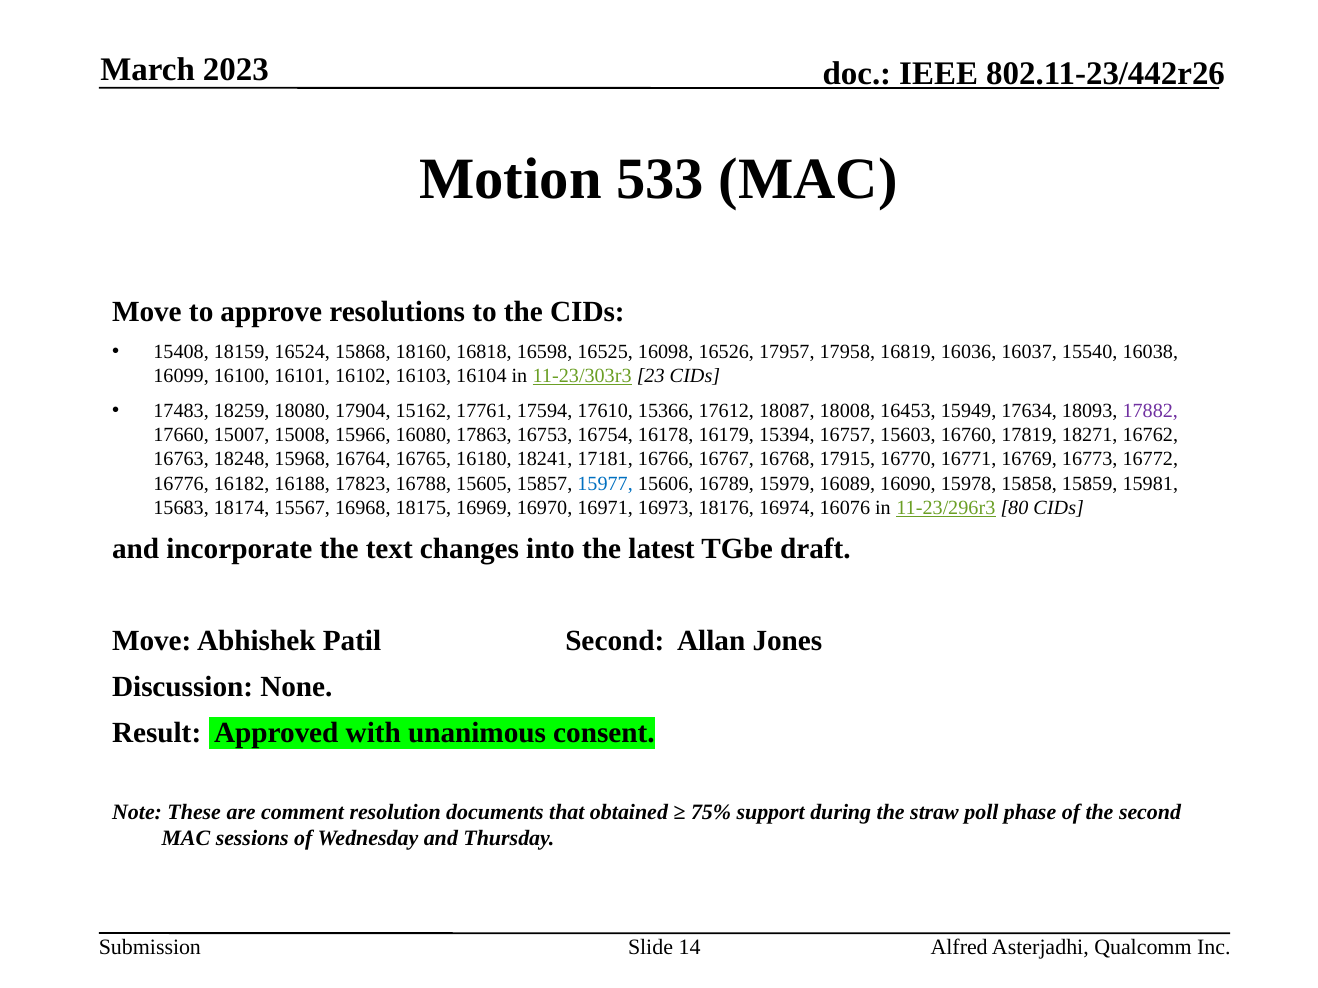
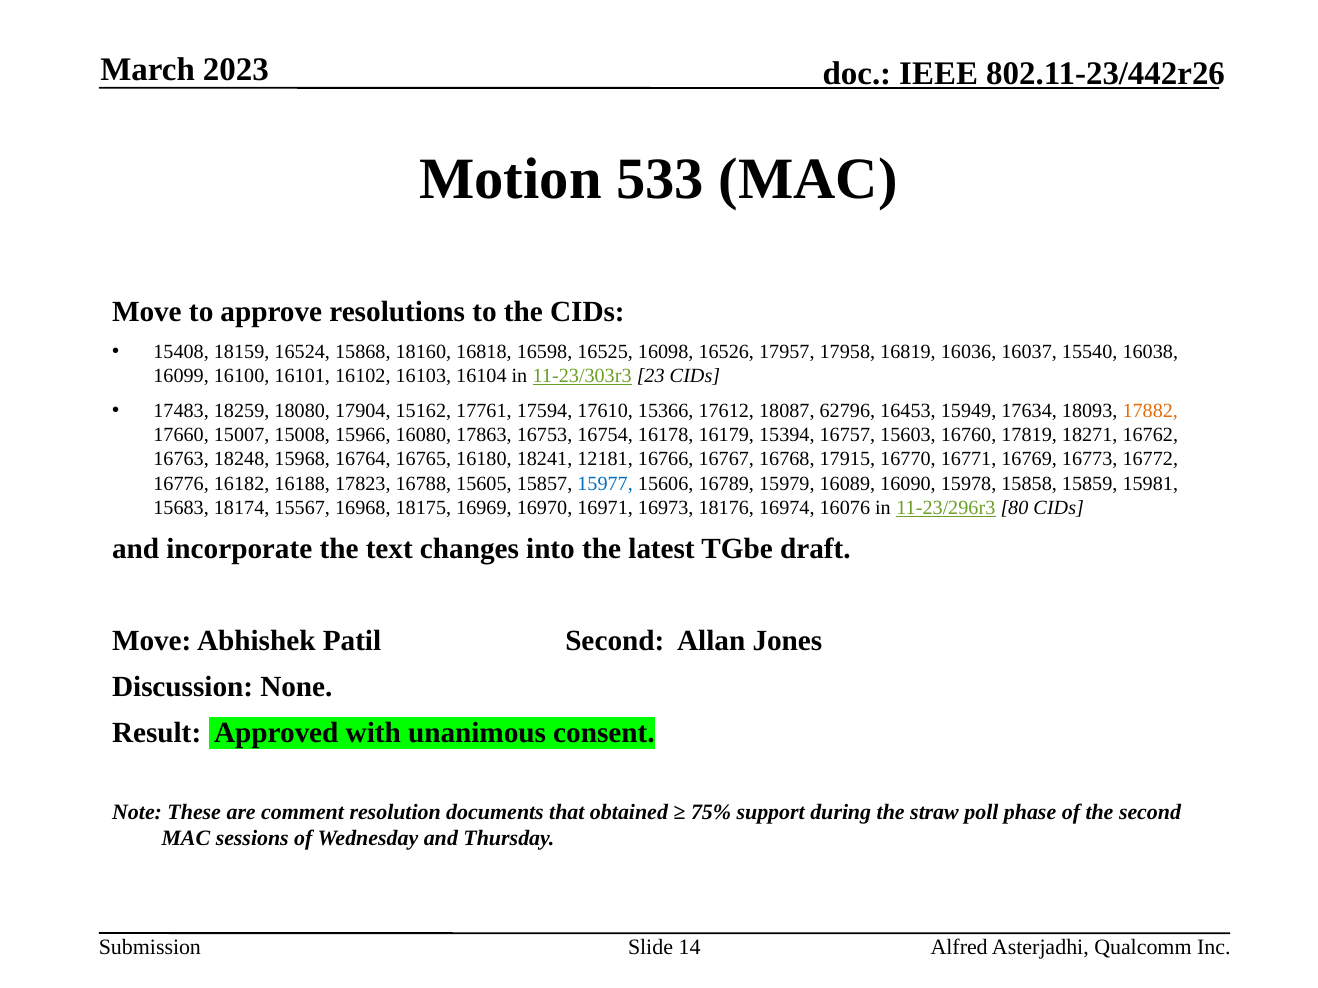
18008: 18008 -> 62796
17882 colour: purple -> orange
17181: 17181 -> 12181
